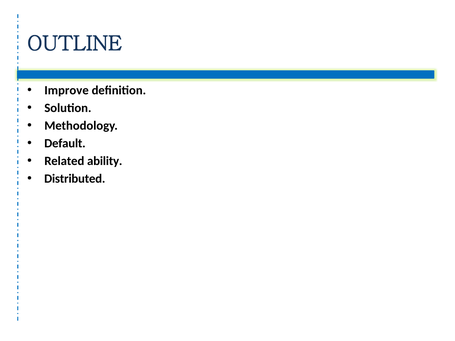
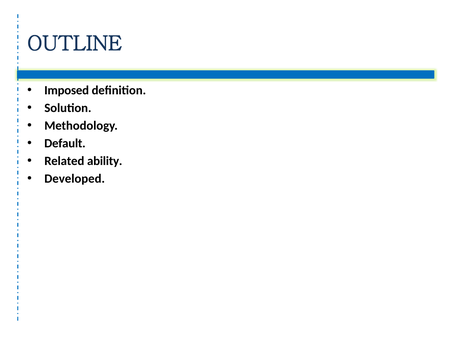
Improve: Improve -> Imposed
Distributed: Distributed -> Developed
